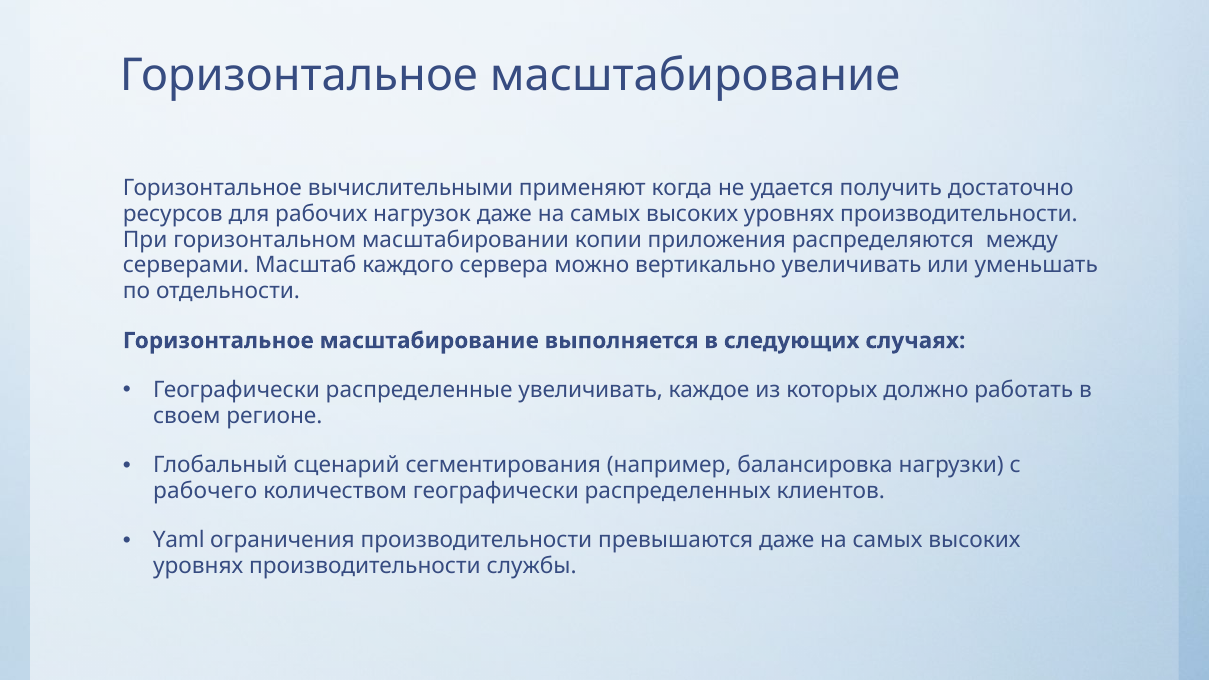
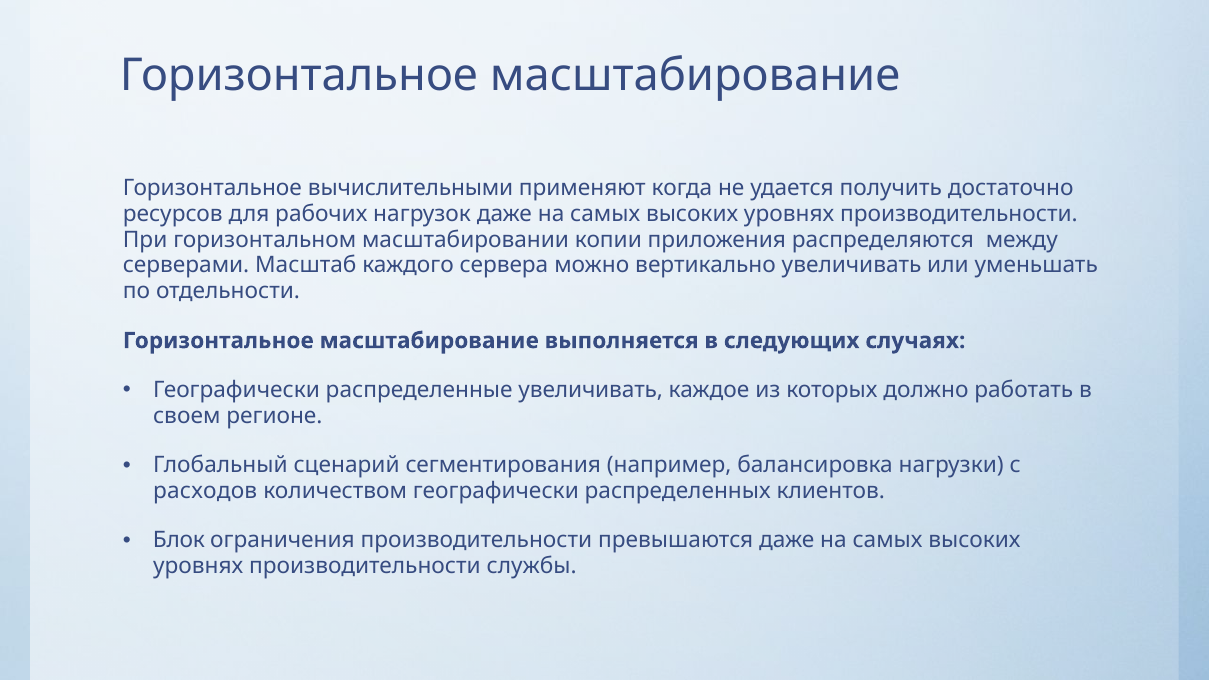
рабочего: рабочего -> расходов
Yaml: Yaml -> Блок
